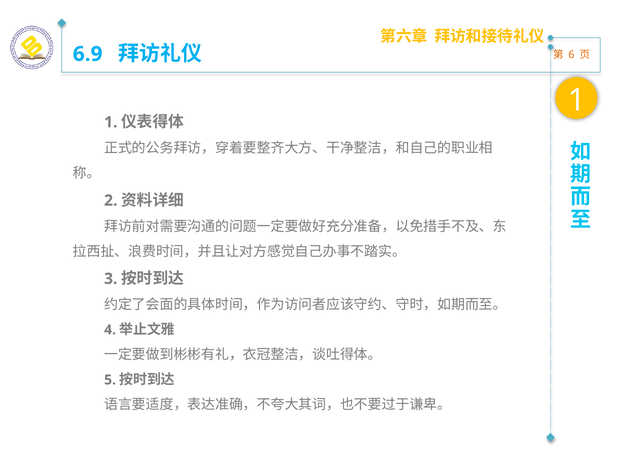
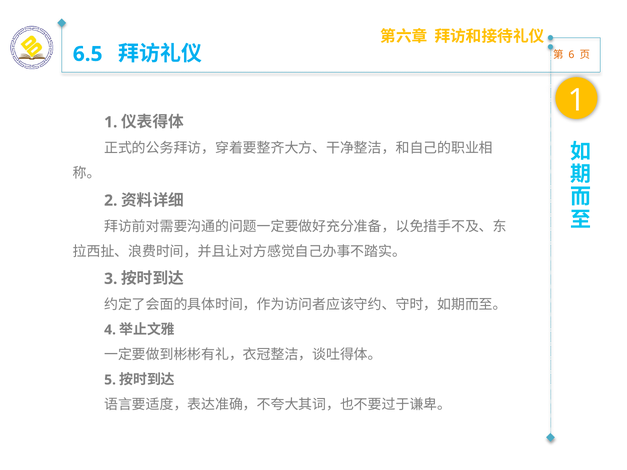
6.9: 6.9 -> 6.5
